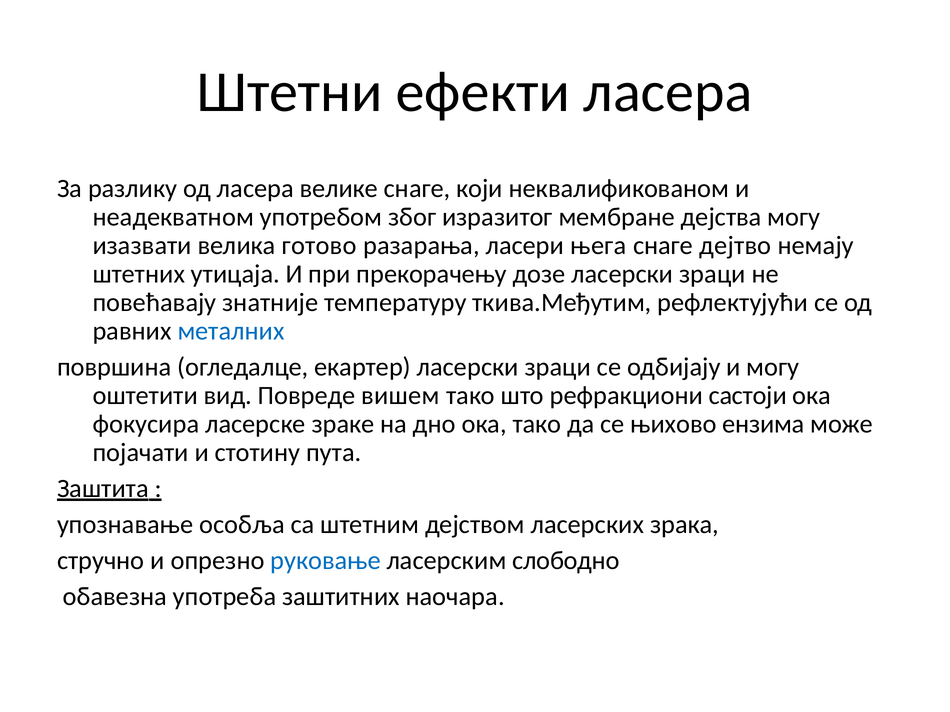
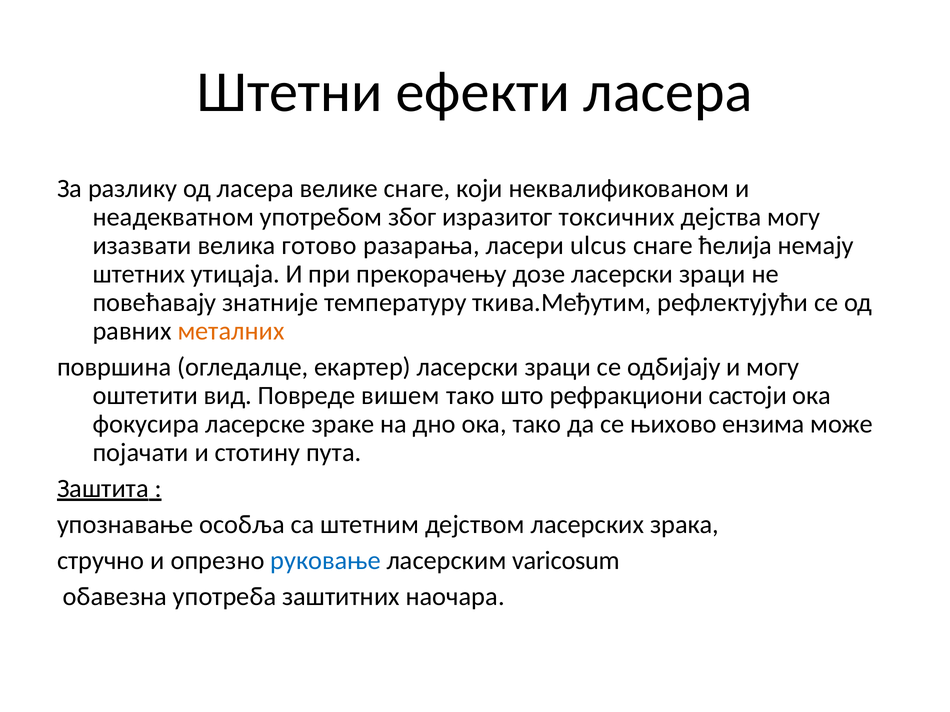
мембране: мембране -> токсичних
њега: њега -> ulcus
дејтво: дејтво -> ћелија
металних colour: blue -> orange
слободно: слободно -> varicosum
